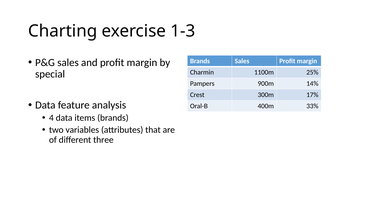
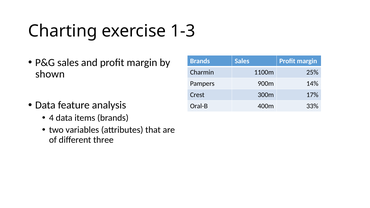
special: special -> shown
